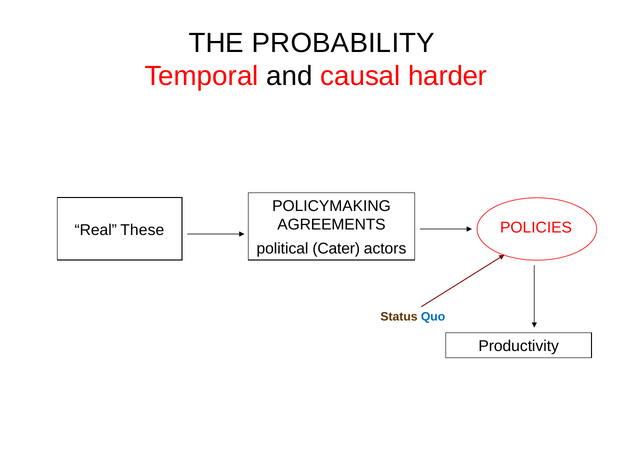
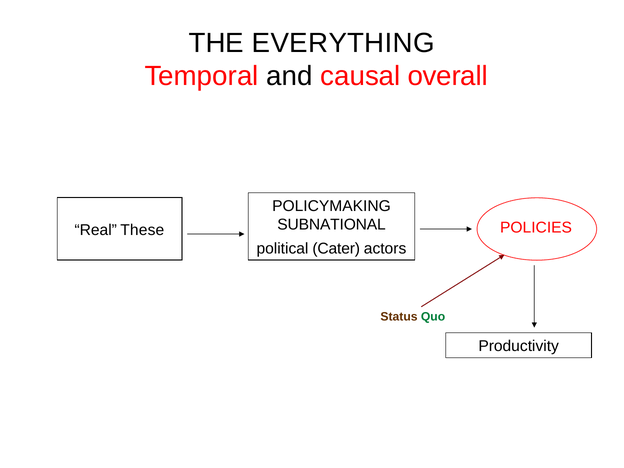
PROBABILITY: PROBABILITY -> EVERYTHING
harder: harder -> overall
AGREEMENTS: AGREEMENTS -> SUBNATIONAL
Quo colour: blue -> green
